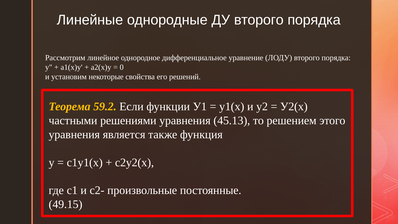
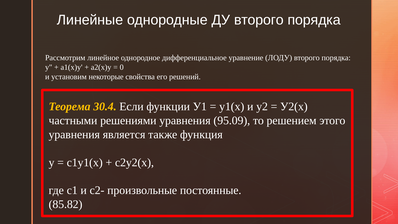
59.2: 59.2 -> 30.4
45.13: 45.13 -> 95.09
49.15: 49.15 -> 85.82
